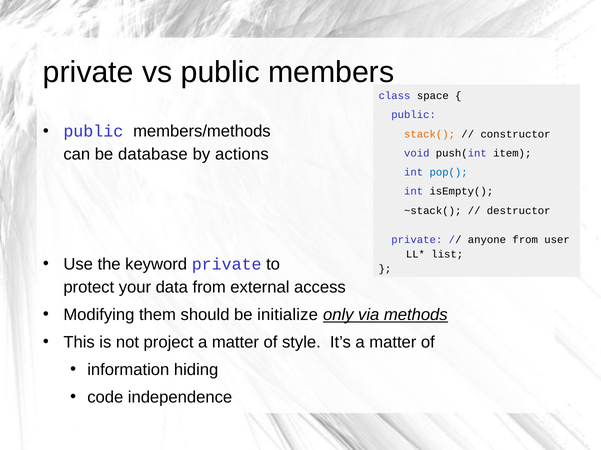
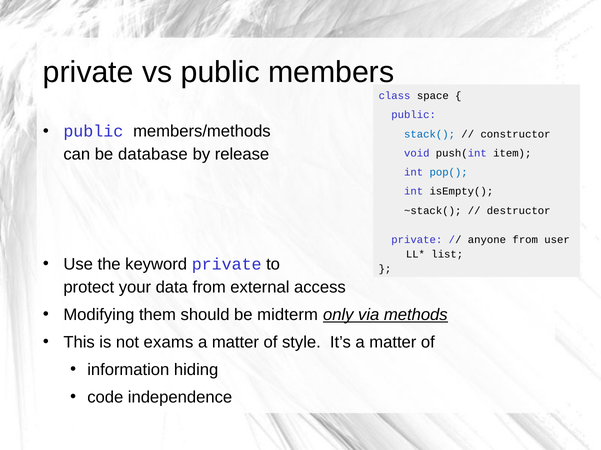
stack( colour: orange -> blue
actions: actions -> release
initialize: initialize -> midterm
project: project -> exams
